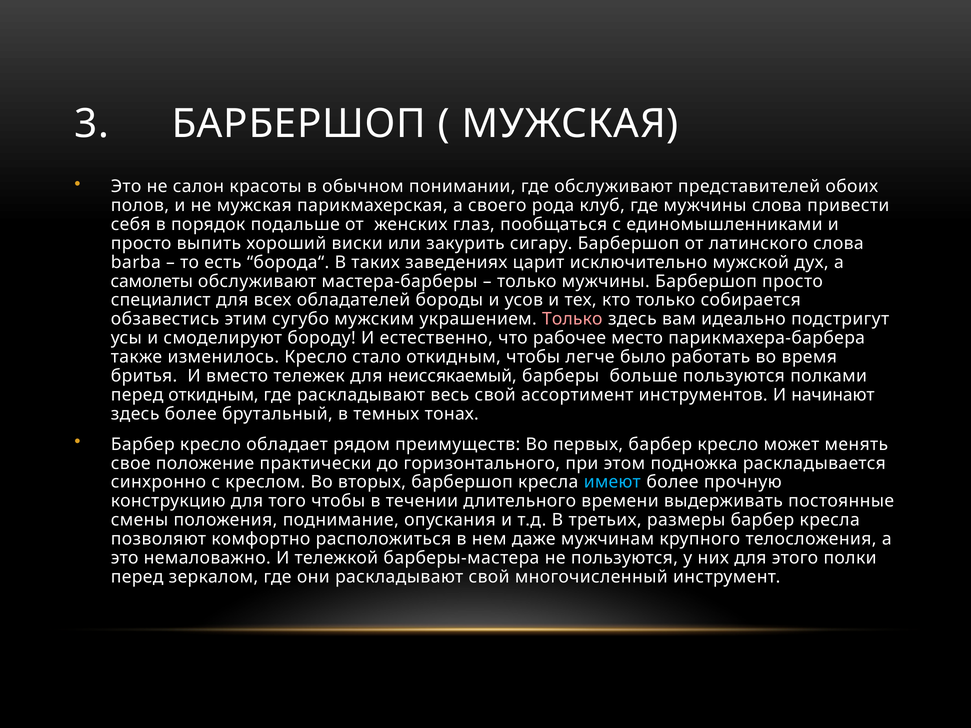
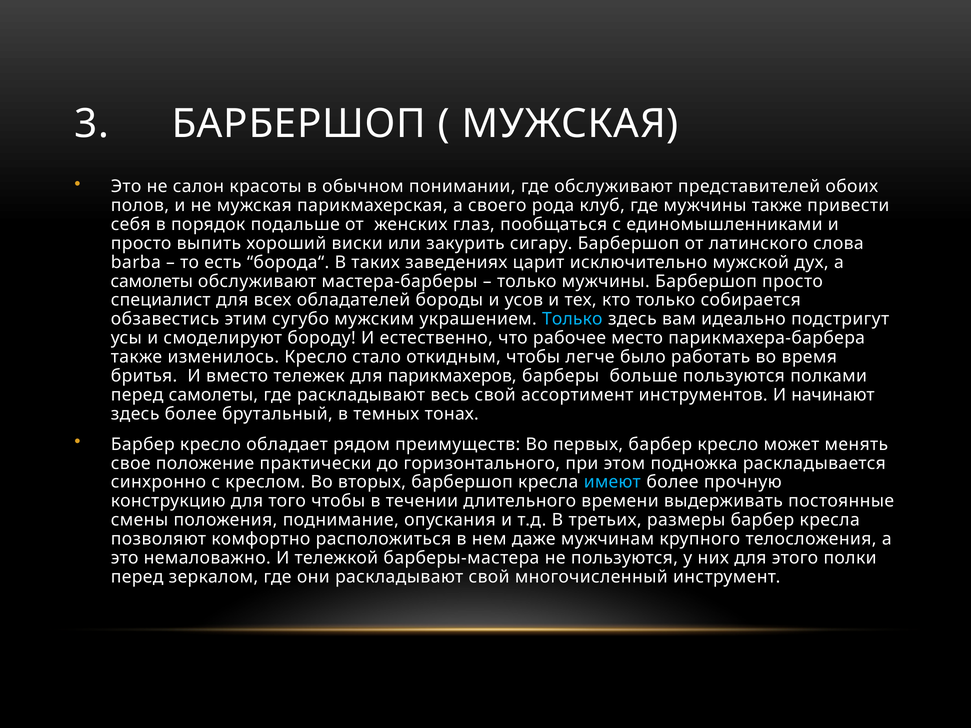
мужчины слова: слова -> также
Только at (572, 319) colour: pink -> light blue
неиссякаемый: неиссякаемый -> парикмахеров
перед откидным: откидным -> самолеты
